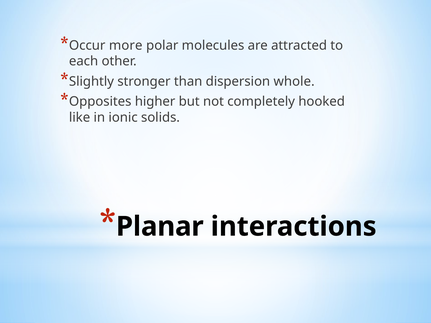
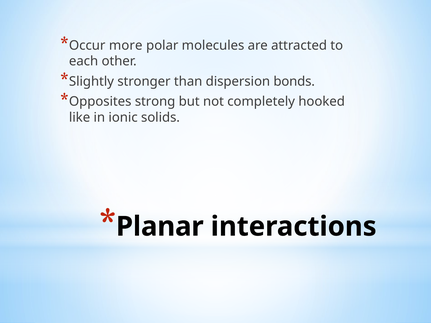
whole: whole -> bonds
higher: higher -> strong
